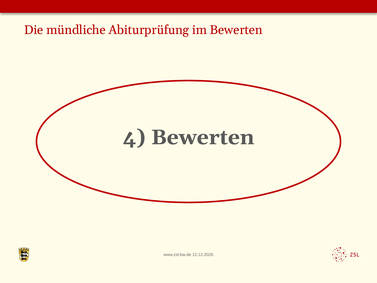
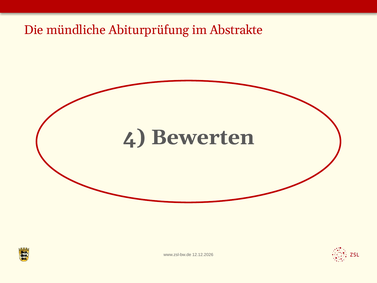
im Bewerten: Bewerten -> Abstrakte
